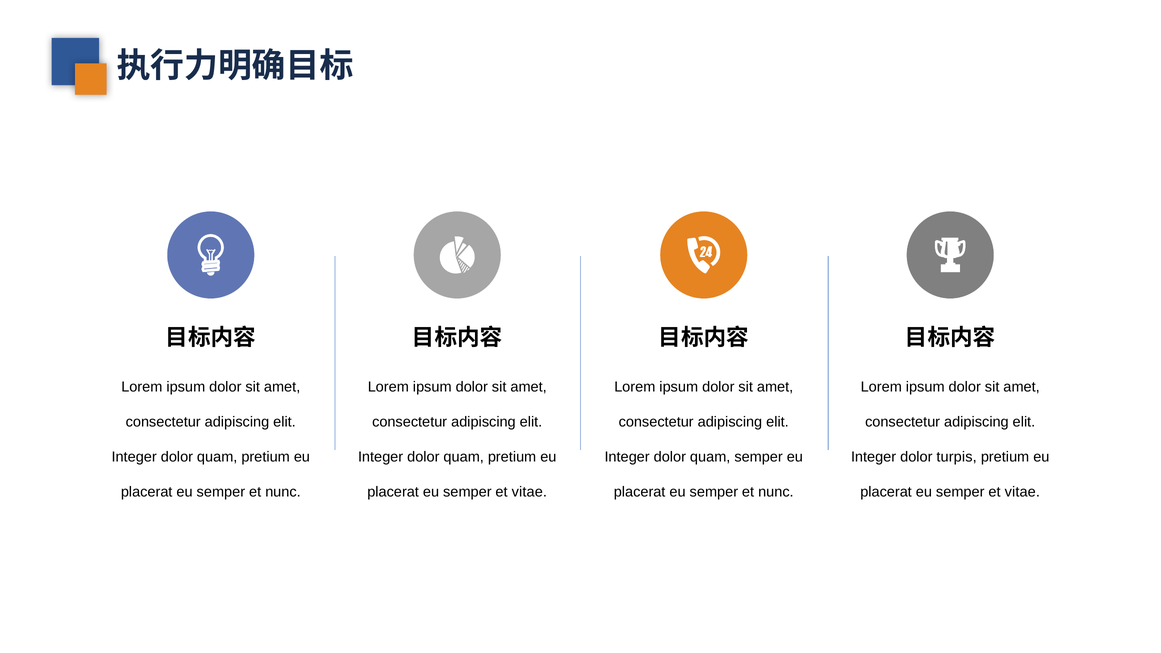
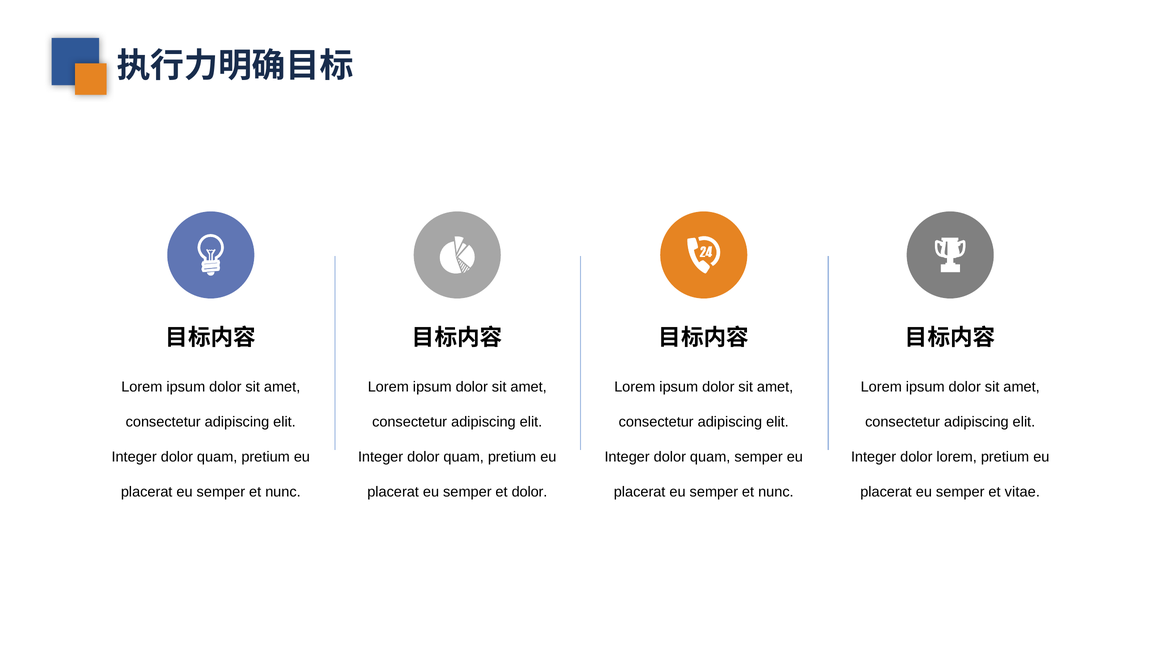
dolor turpis: turpis -> lorem
vitae at (529, 492): vitae -> dolor
